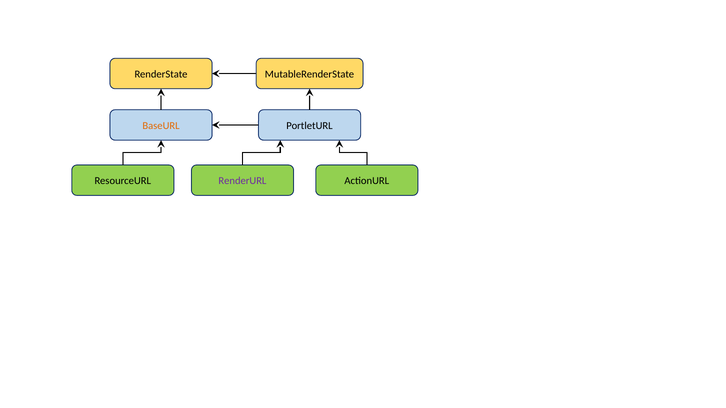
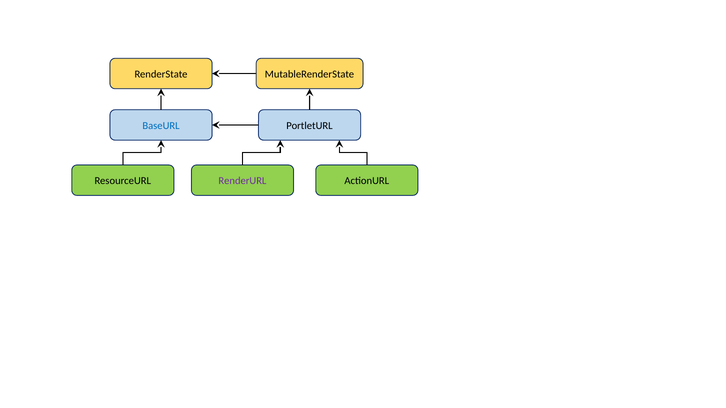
BaseURL colour: orange -> blue
